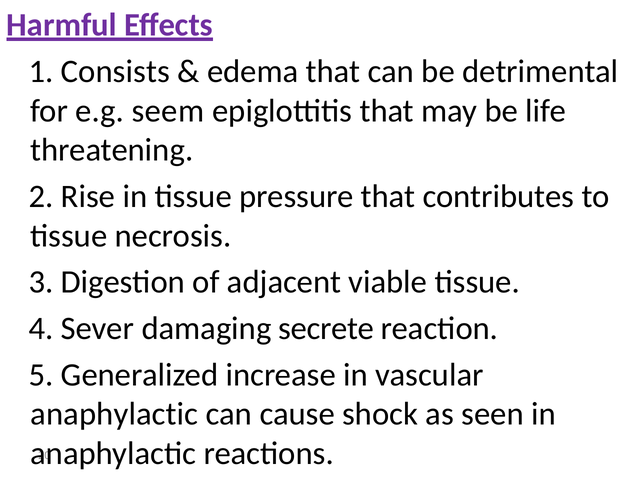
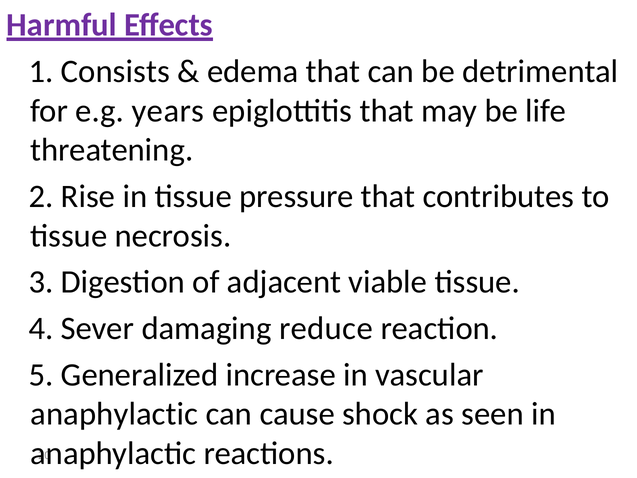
seem: seem -> years
secrete: secrete -> reduce
